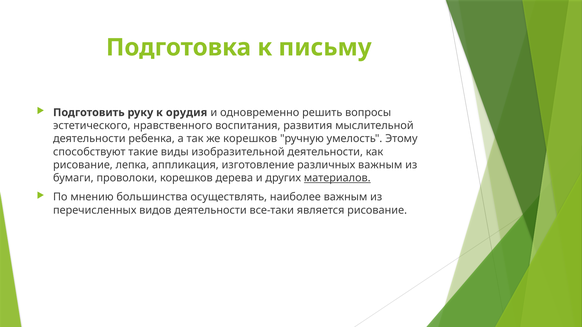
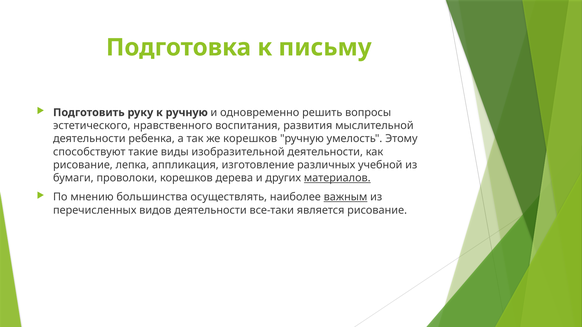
к орудия: орудия -> ручную
различных важным: важным -> учебной
важным at (346, 197) underline: none -> present
